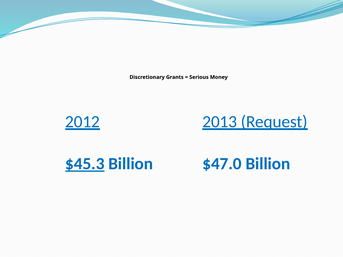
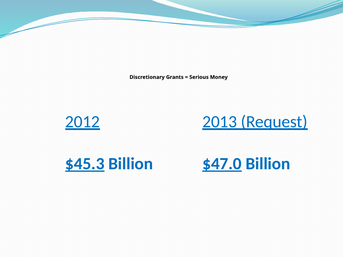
$47.0 underline: none -> present
